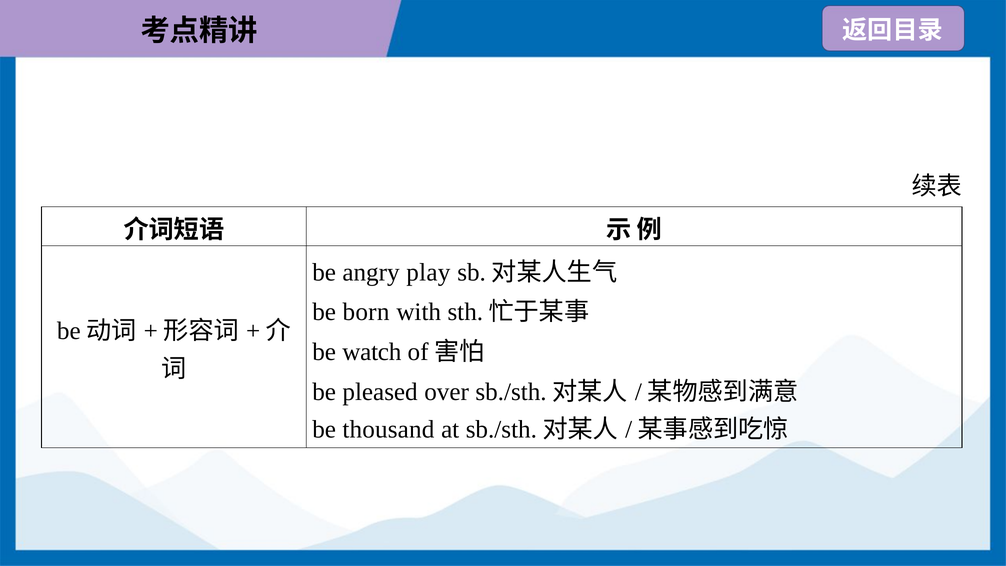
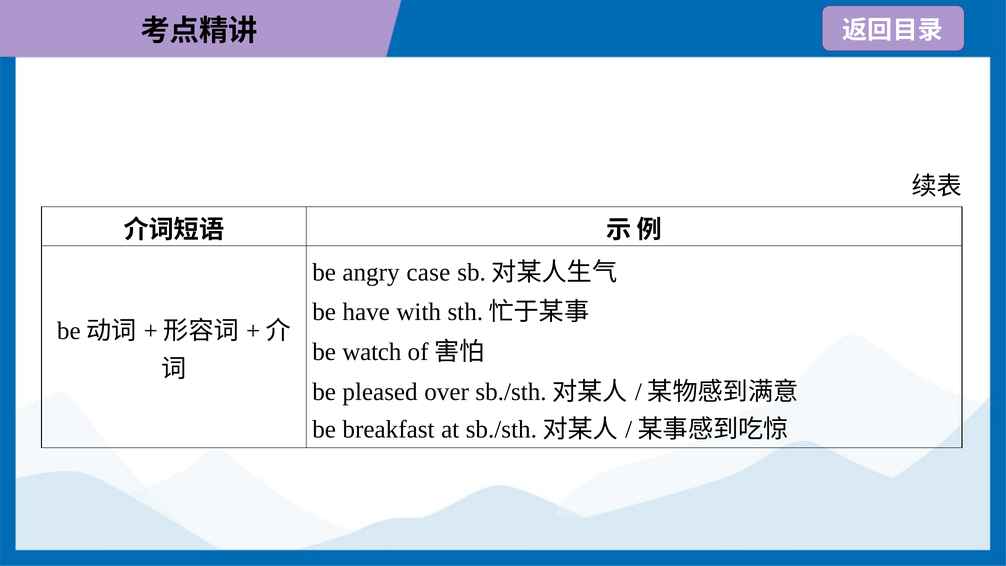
play: play -> case
born: born -> have
thousand: thousand -> breakfast
